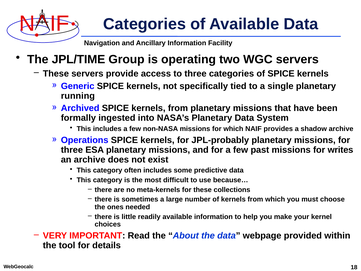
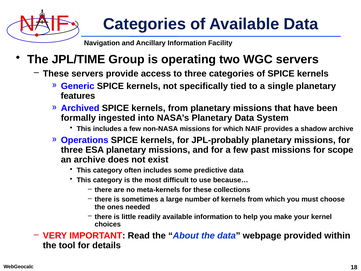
running: running -> features
writes: writes -> scope
